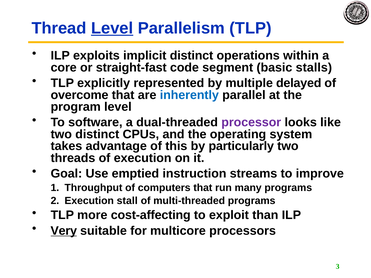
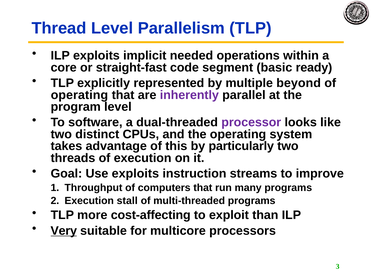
Level at (112, 28) underline: present -> none
implicit distinct: distinct -> needed
stalls: stalls -> ready
delayed: delayed -> beyond
overcome at (80, 95): overcome -> operating
inherently colour: blue -> purple
Use emptied: emptied -> exploits
